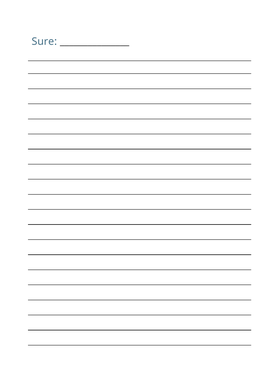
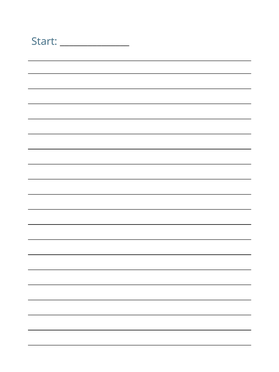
Sure: Sure -> Start
